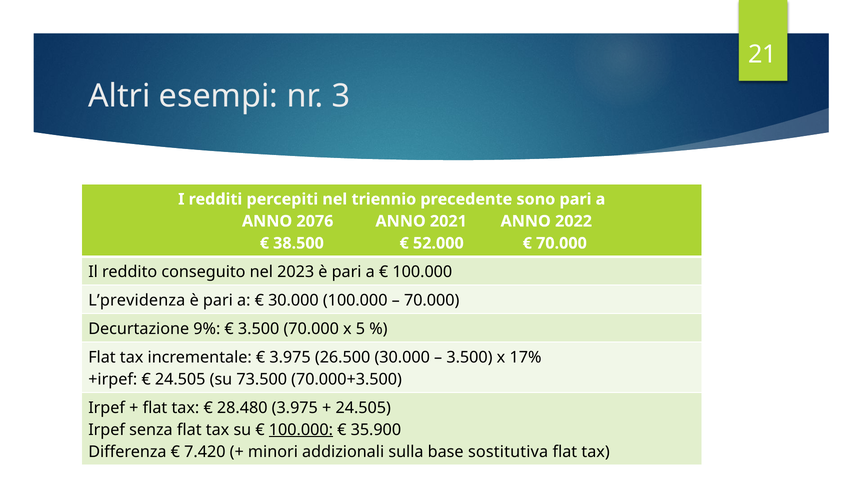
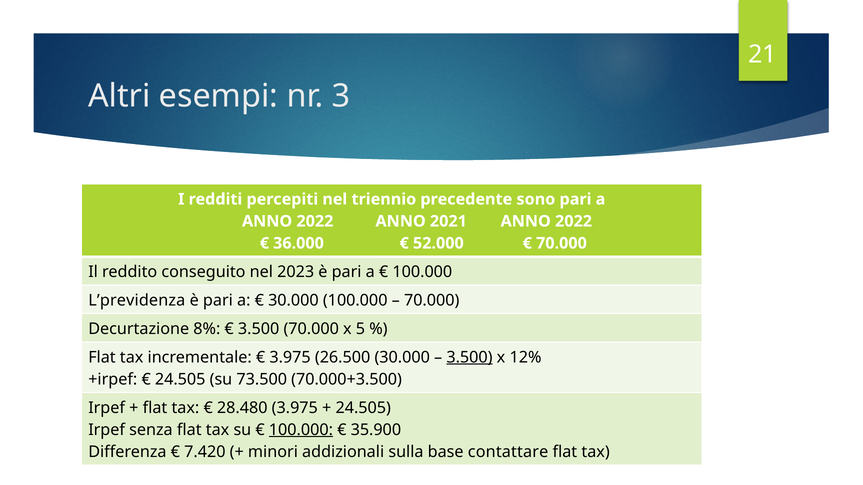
2076 at (315, 221): 2076 -> 2022
38.500: 38.500 -> 36.000
9%: 9% -> 8%
3.500 at (469, 358) underline: none -> present
17%: 17% -> 12%
sostitutiva: sostitutiva -> contattare
